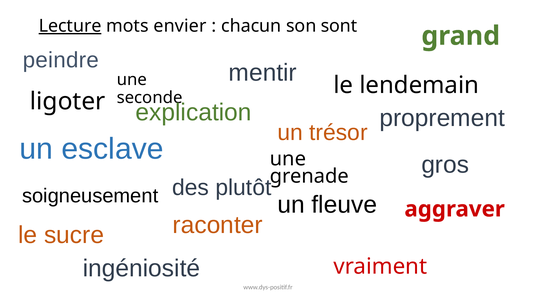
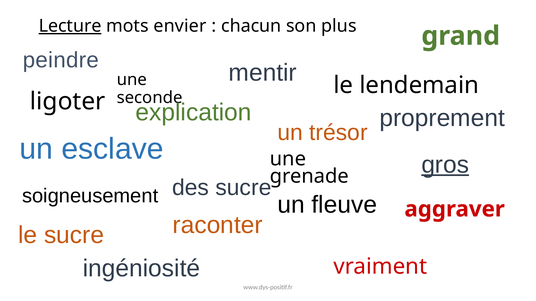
sont: sont -> plus
gros underline: none -> present
des plutôt: plutôt -> sucre
